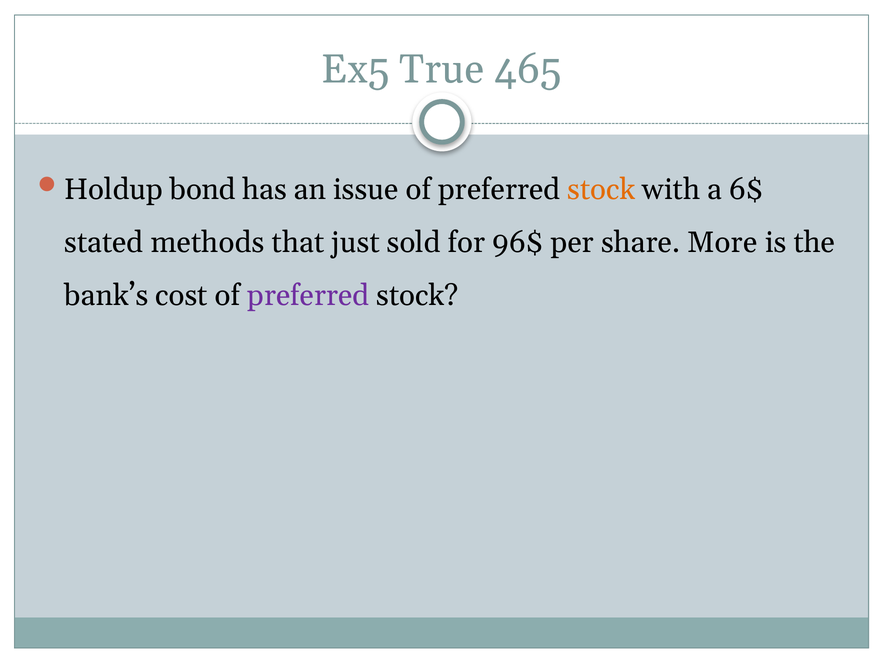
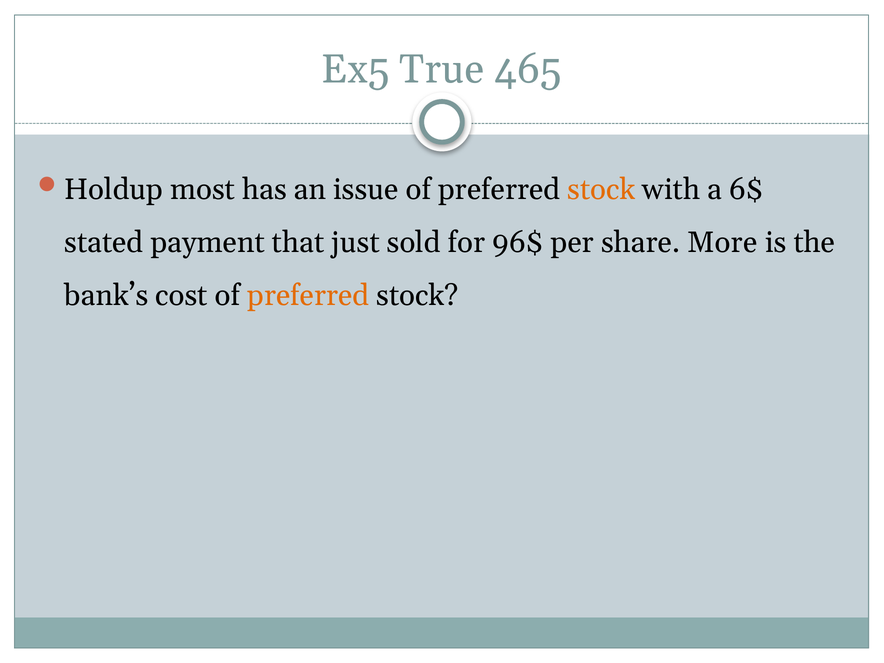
bond: bond -> most
methods: methods -> payment
preferred at (308, 295) colour: purple -> orange
